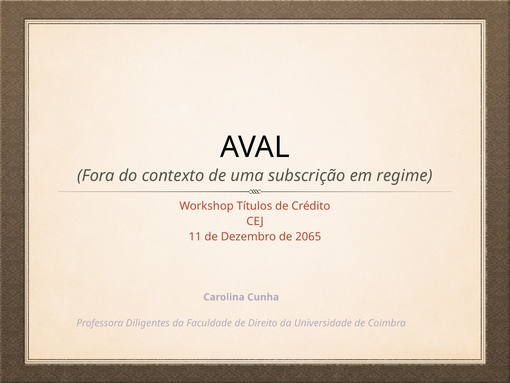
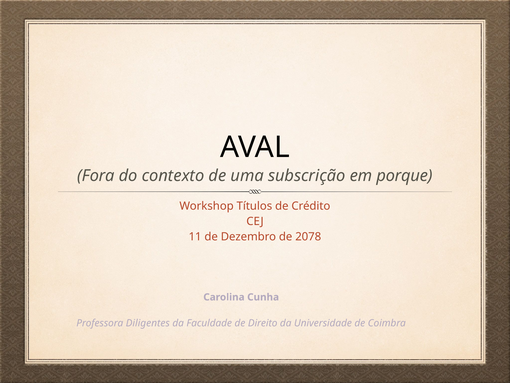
regime: regime -> porque
2065: 2065 -> 2078
